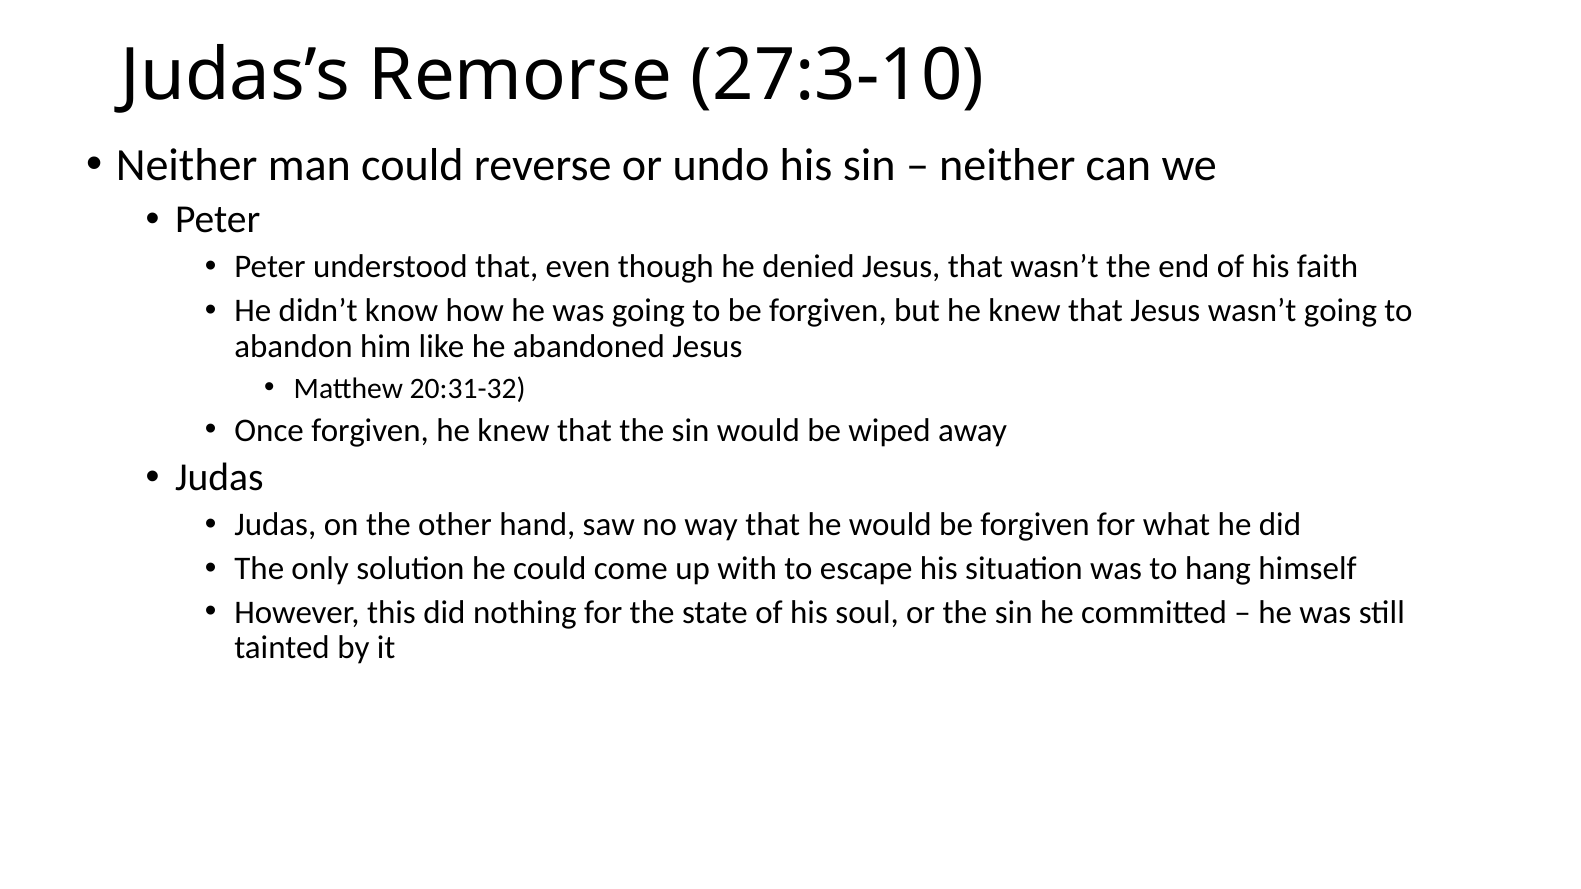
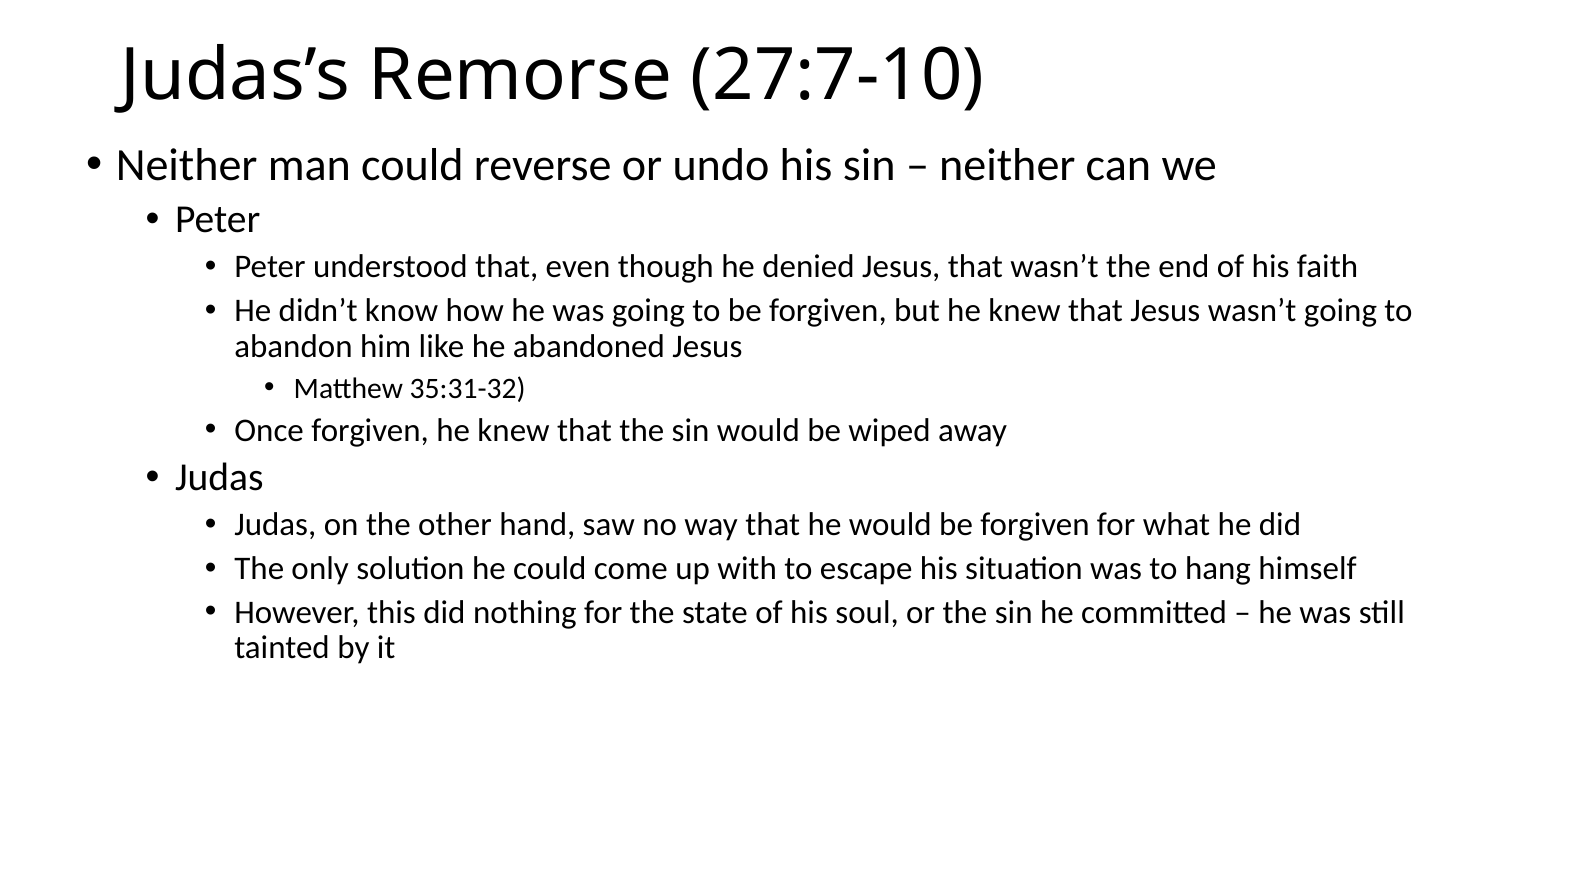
27:3-10: 27:3-10 -> 27:7-10
20:31-32: 20:31-32 -> 35:31-32
